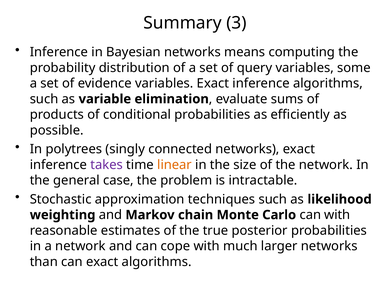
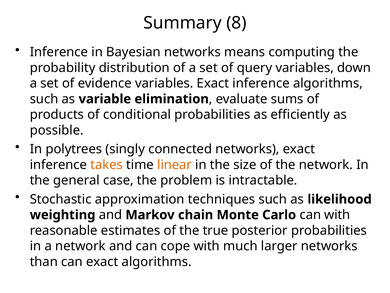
3: 3 -> 8
some: some -> down
takes colour: purple -> orange
